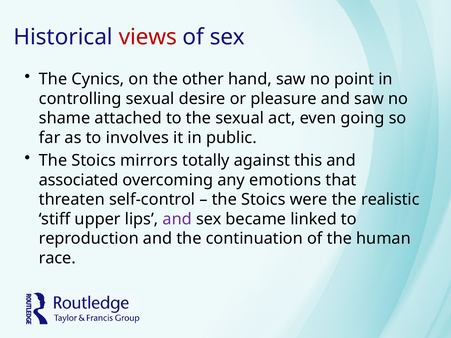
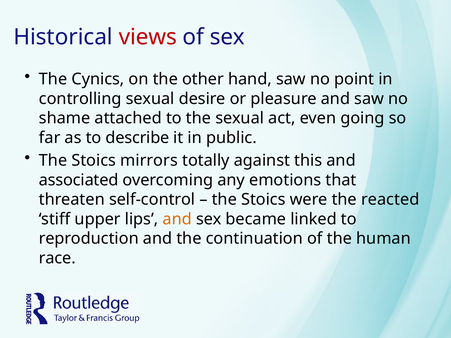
involves: involves -> describe
realistic: realistic -> reacted
and at (177, 219) colour: purple -> orange
